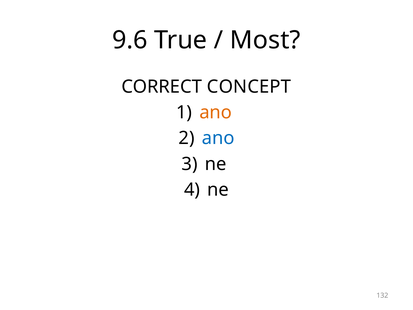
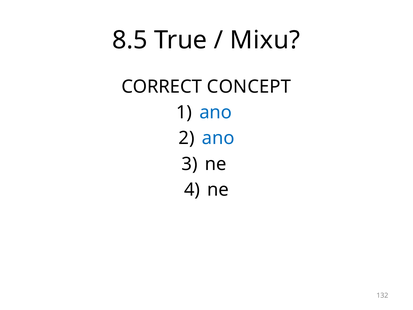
9.6: 9.6 -> 8.5
Most: Most -> Mixu
ano at (216, 112) colour: orange -> blue
